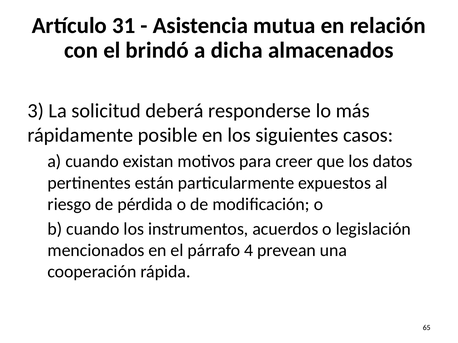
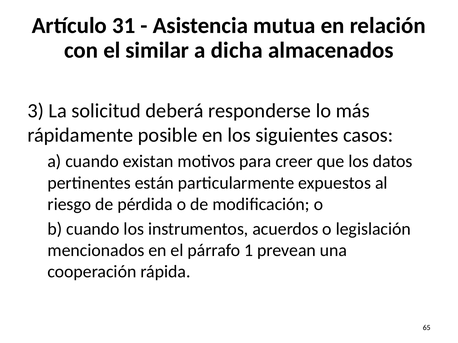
brindó: brindó -> similar
4: 4 -> 1
